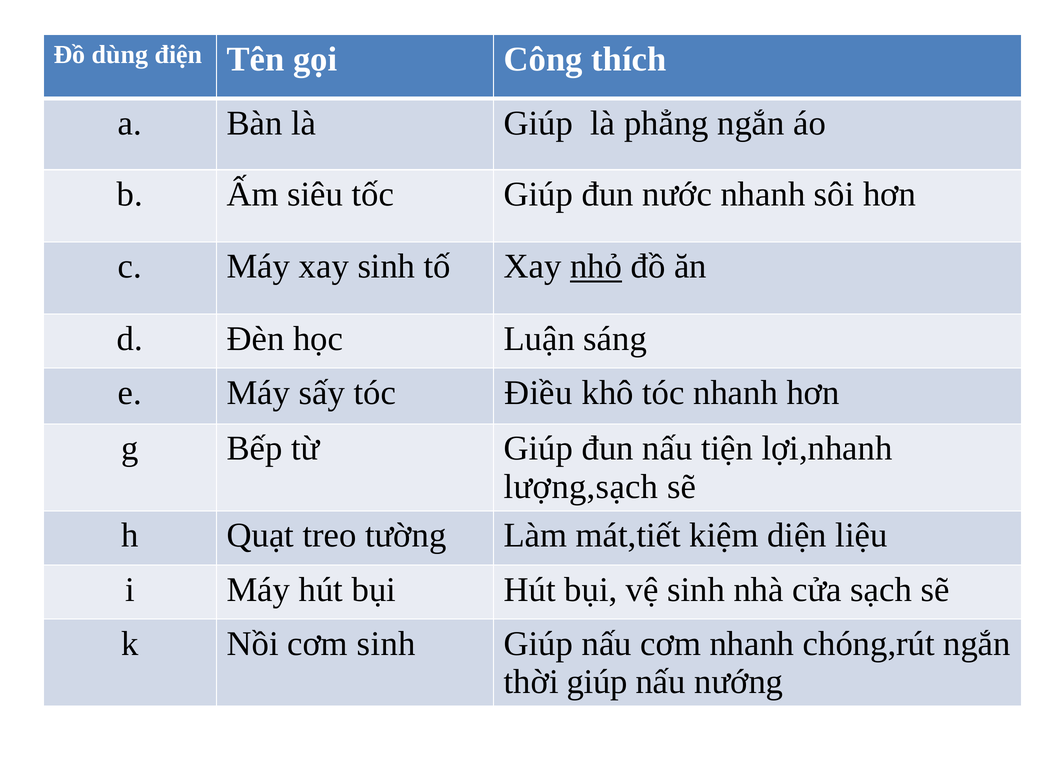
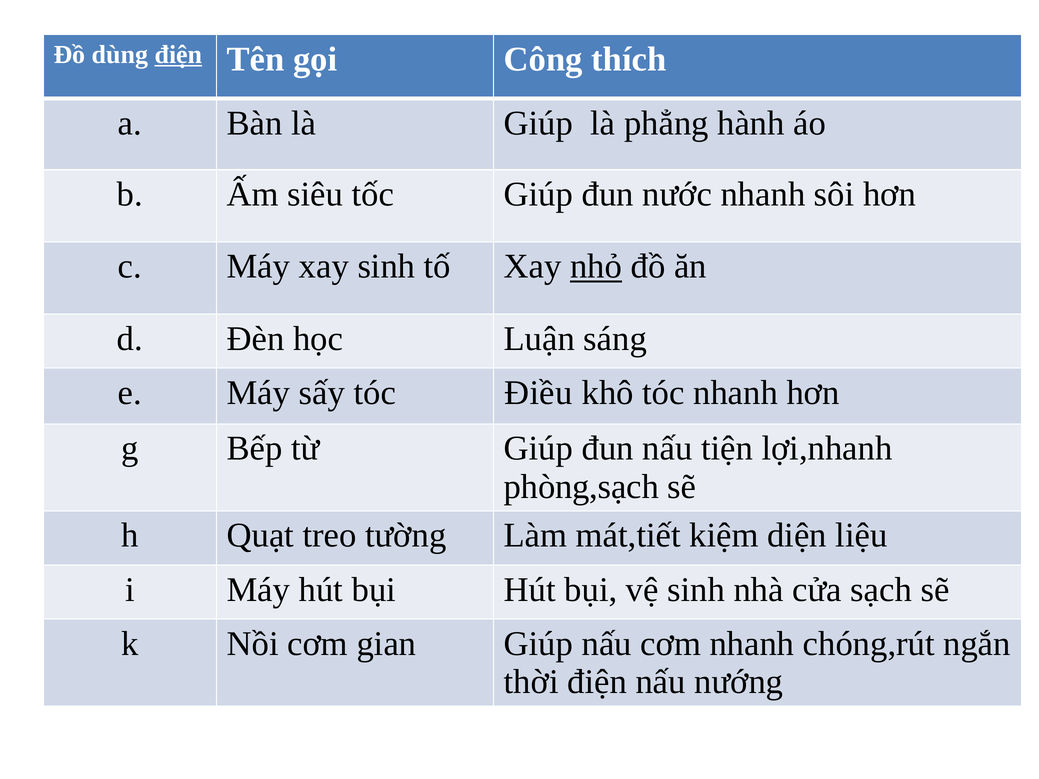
điện at (178, 54) underline: none -> present
phẳng ngắn: ngắn -> hành
lượng,sạch: lượng,sạch -> phòng,sạch
cơm sinh: sinh -> gian
thời giúp: giúp -> điện
